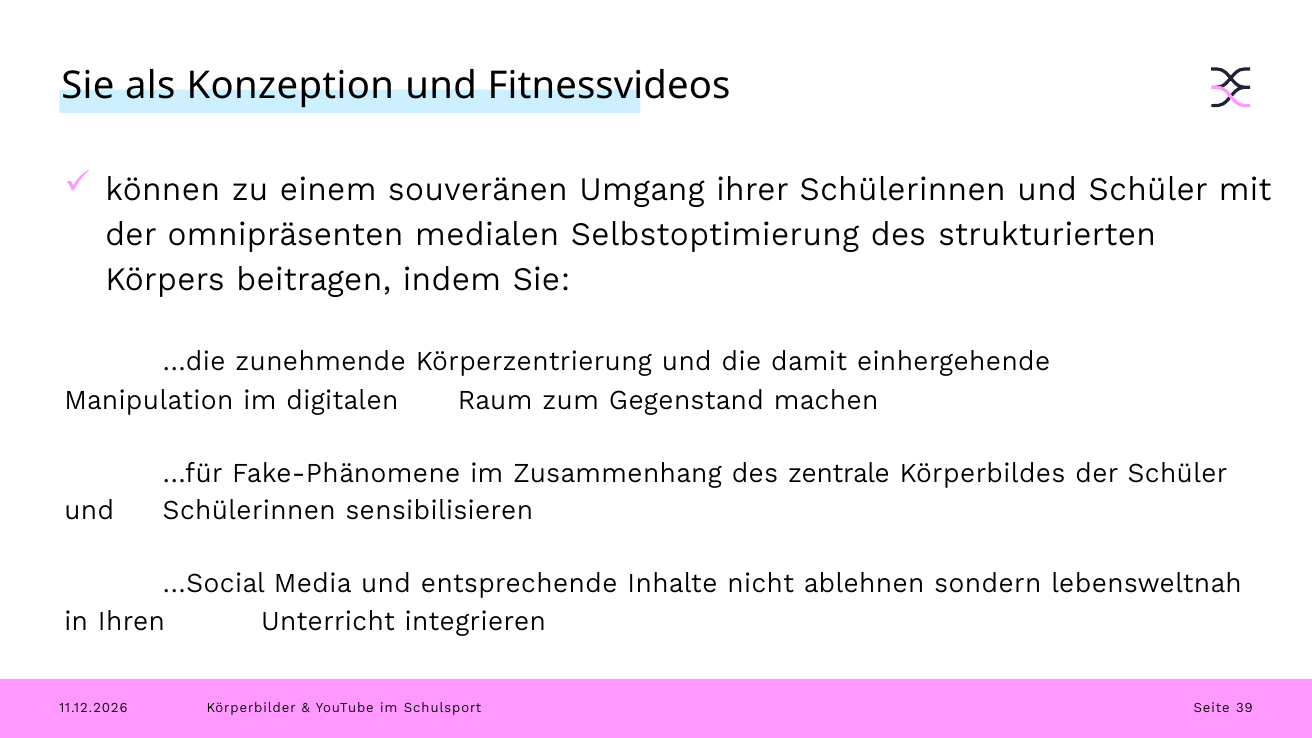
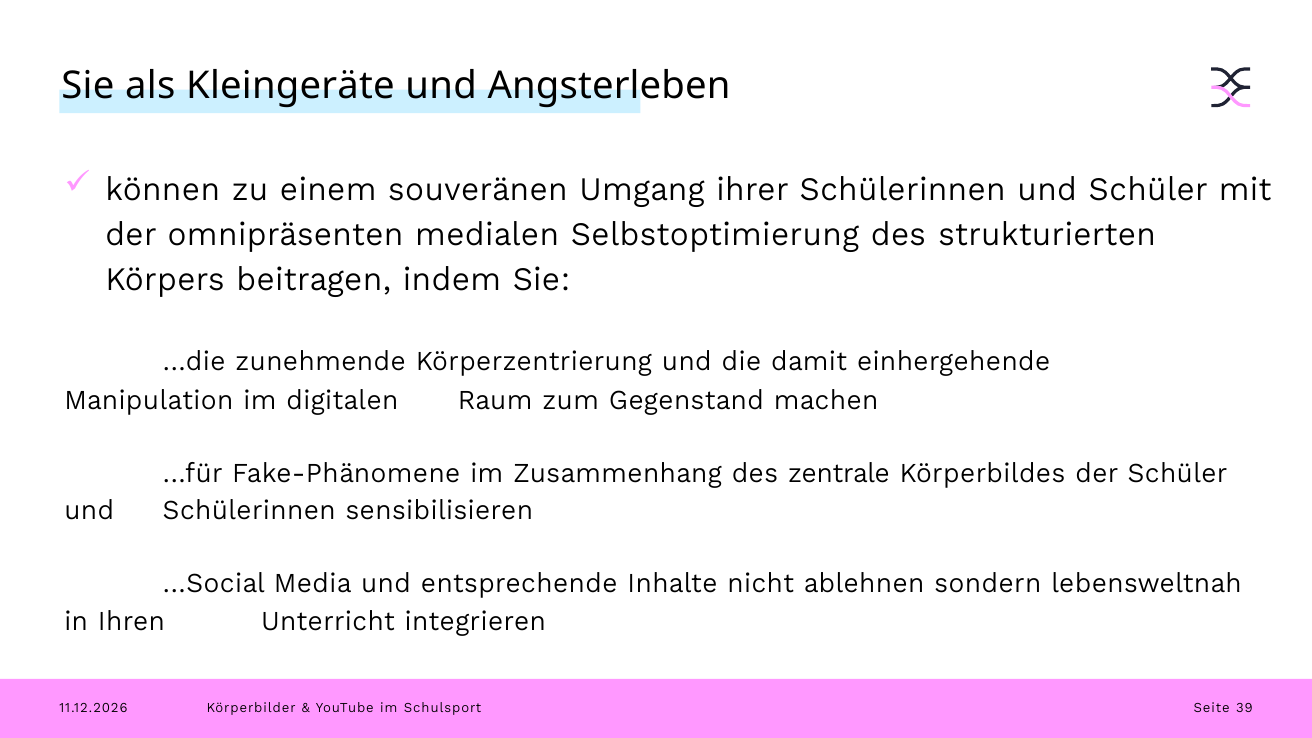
Konzeption: Konzeption -> Kleingeräte
Fitnessvideos: Fitnessvideos -> Angsterleben
